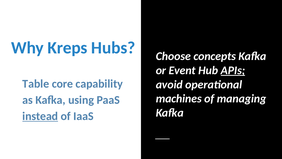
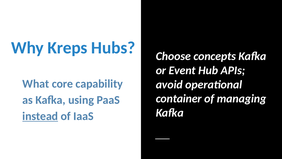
APIs underline: present -> none
Table: Table -> What
machines: machines -> container
